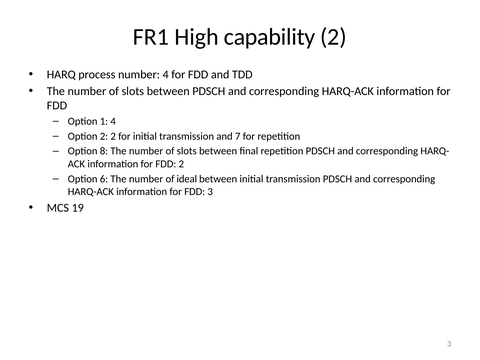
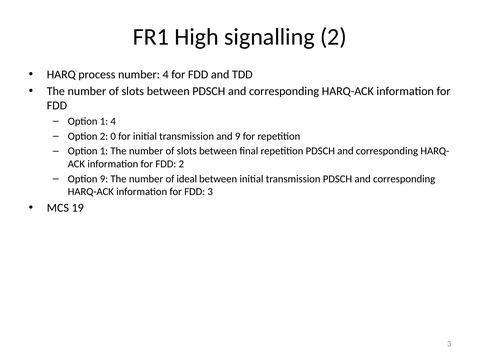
capability: capability -> signalling
2 2: 2 -> 0
and 7: 7 -> 9
8 at (104, 151): 8 -> 1
Option 6: 6 -> 9
